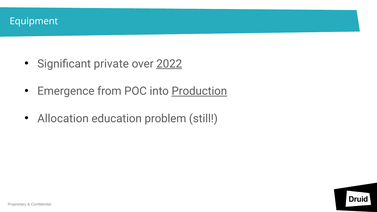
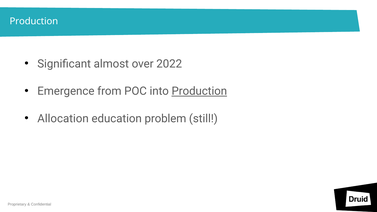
Equipment at (34, 21): Equipment -> Production
private: private -> almost
2022 underline: present -> none
